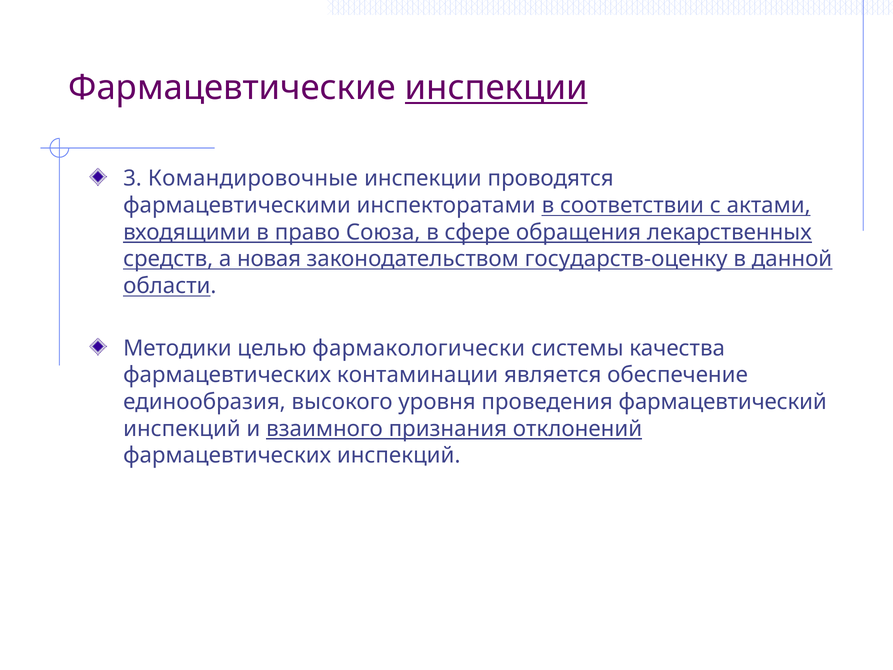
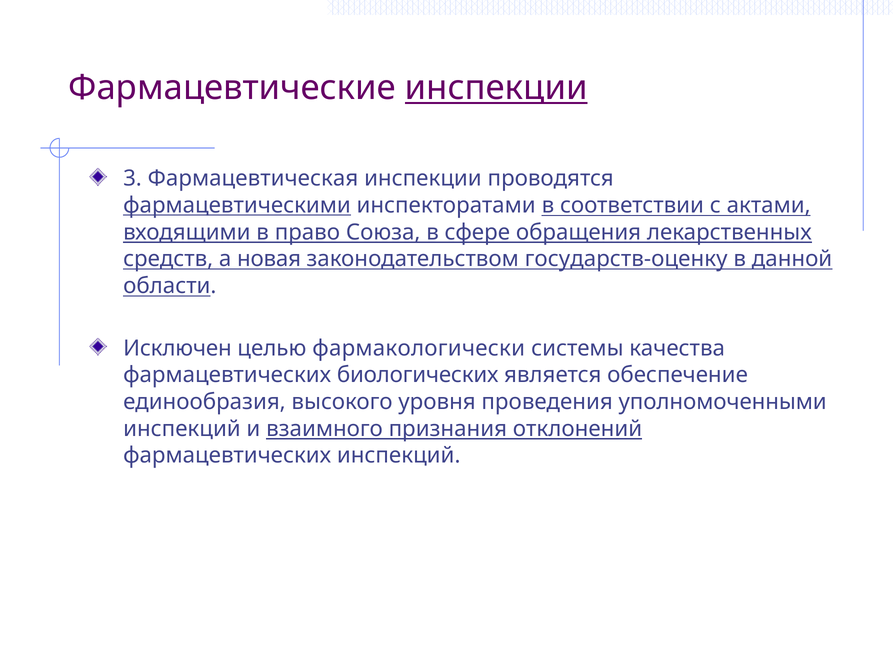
Командировочные: Командировочные -> Фармацевтическая
фармацевтическими underline: none -> present
Методики: Методики -> Исключен
контаминации: контаминации -> биологических
фармацевтический: фармацевтический -> уполномоченными
